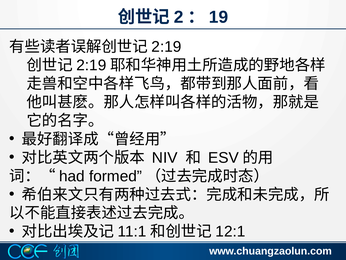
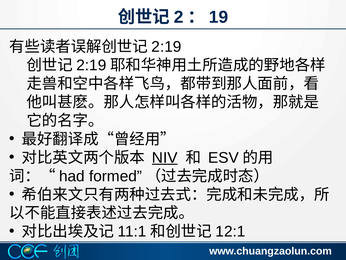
NIV underline: none -> present
